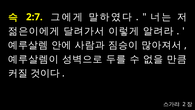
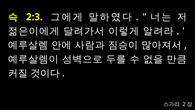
2:7: 2:7 -> 2:3
